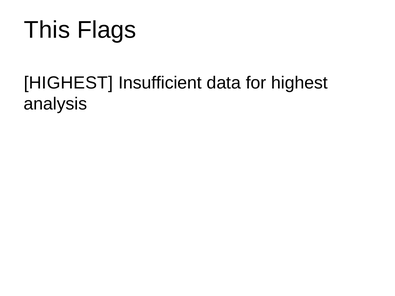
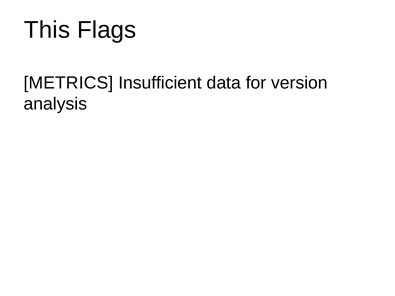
HIGHEST at (68, 83): HIGHEST -> METRICS
for highest: highest -> version
